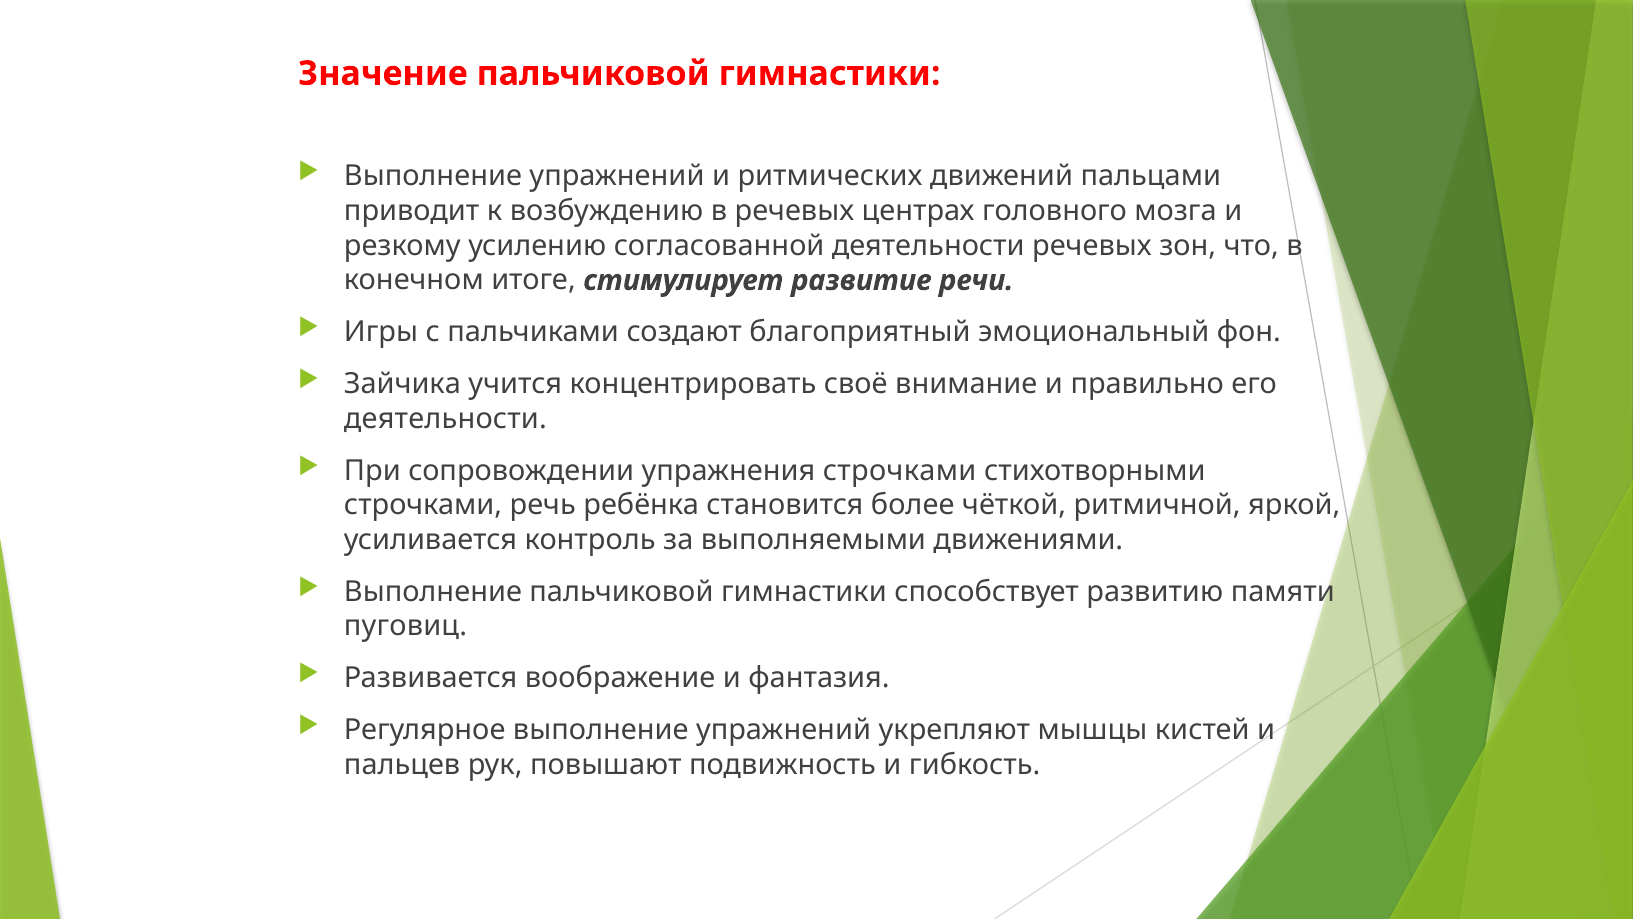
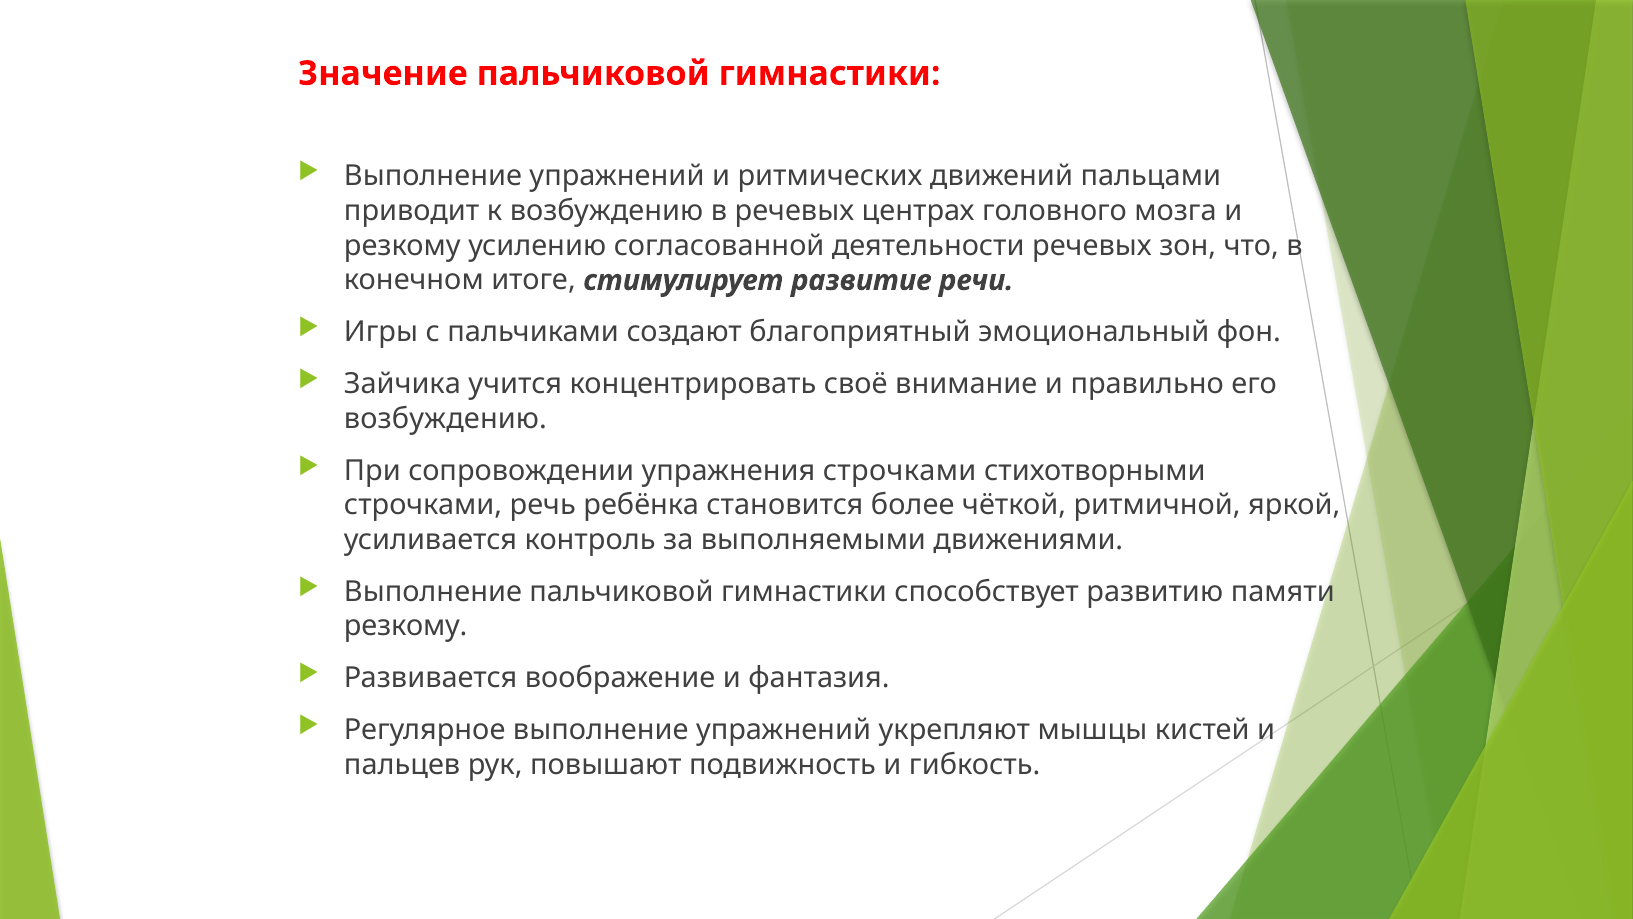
деятельности at (445, 418): деятельности -> возбуждению
пуговиц at (406, 626): пуговиц -> резкому
